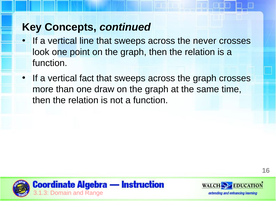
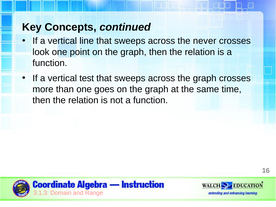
fact: fact -> test
draw: draw -> goes
